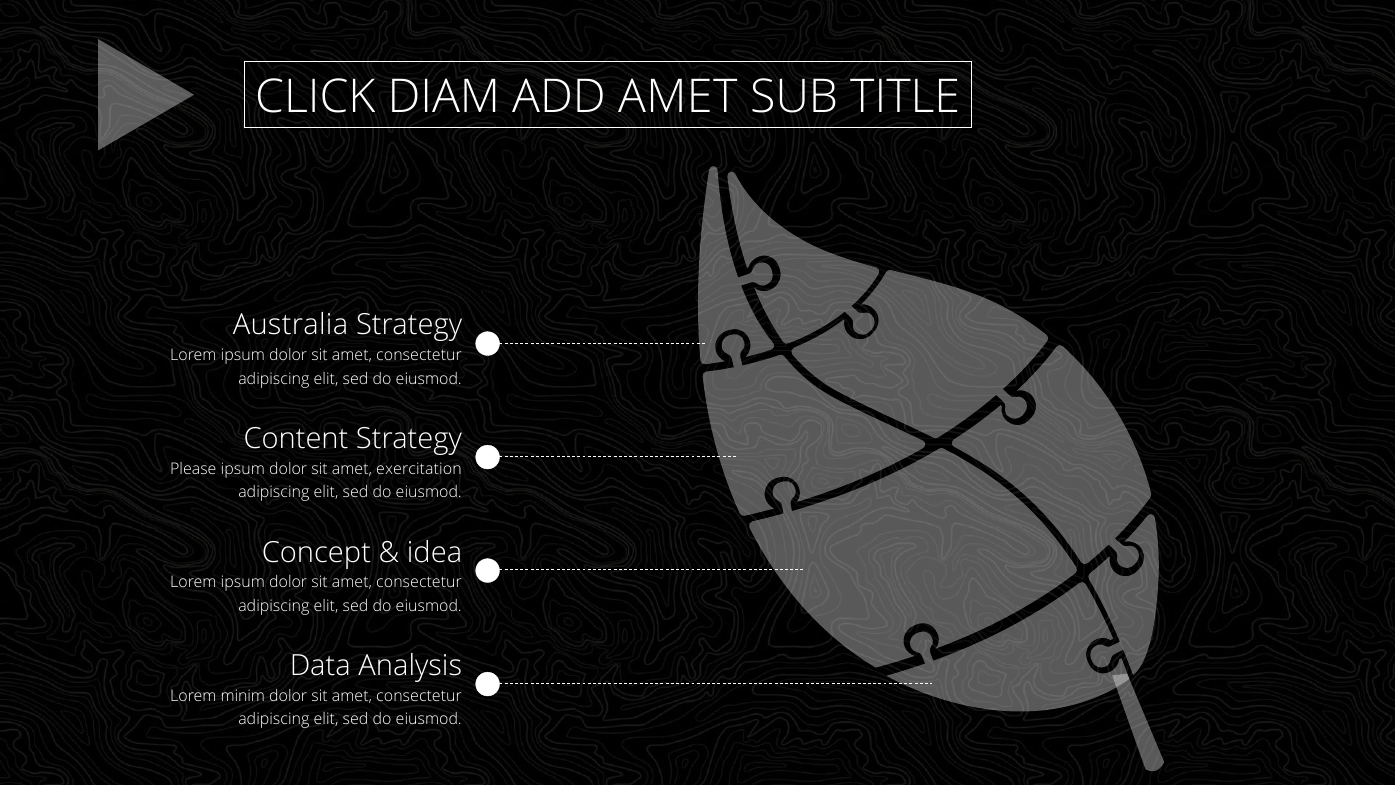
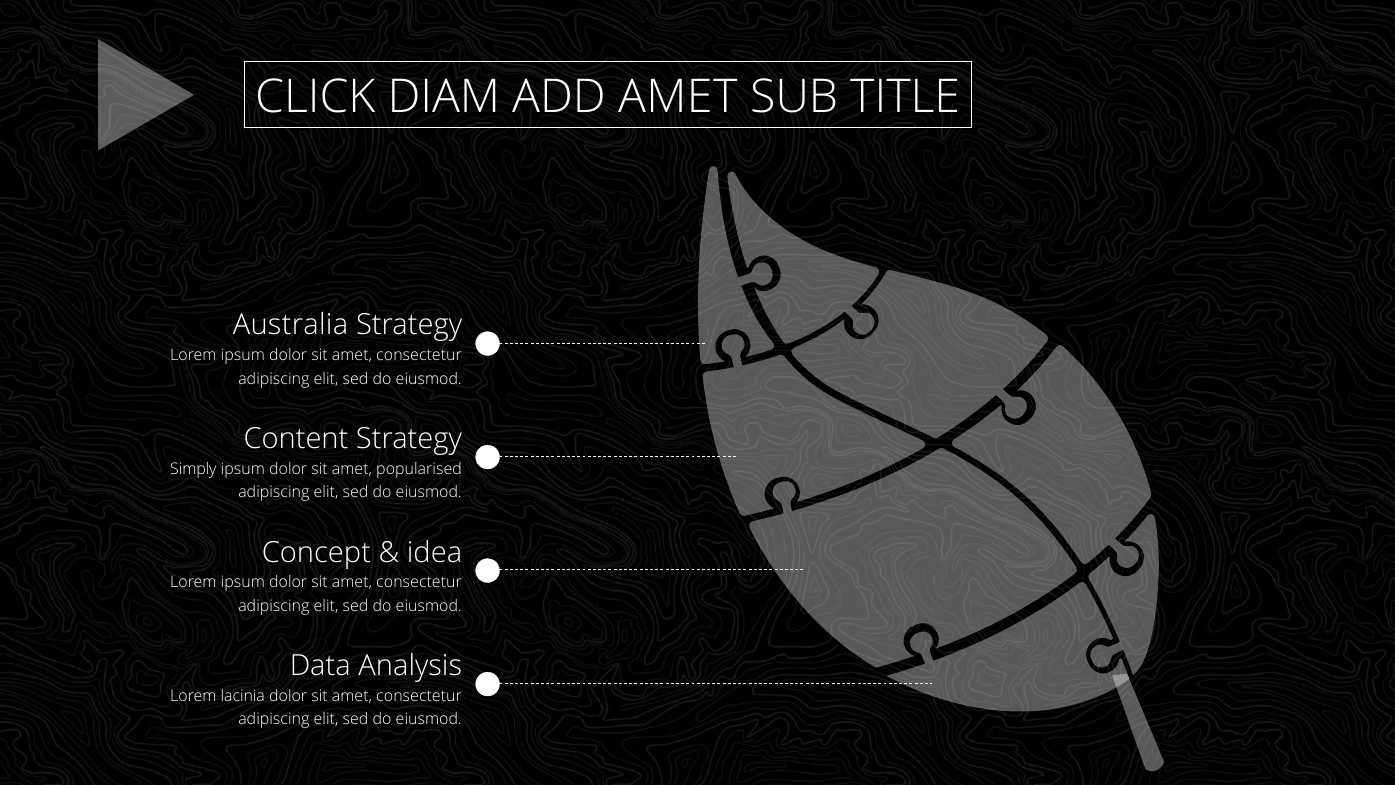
Please: Please -> Simply
exercitation: exercitation -> popularised
minim: minim -> lacinia
